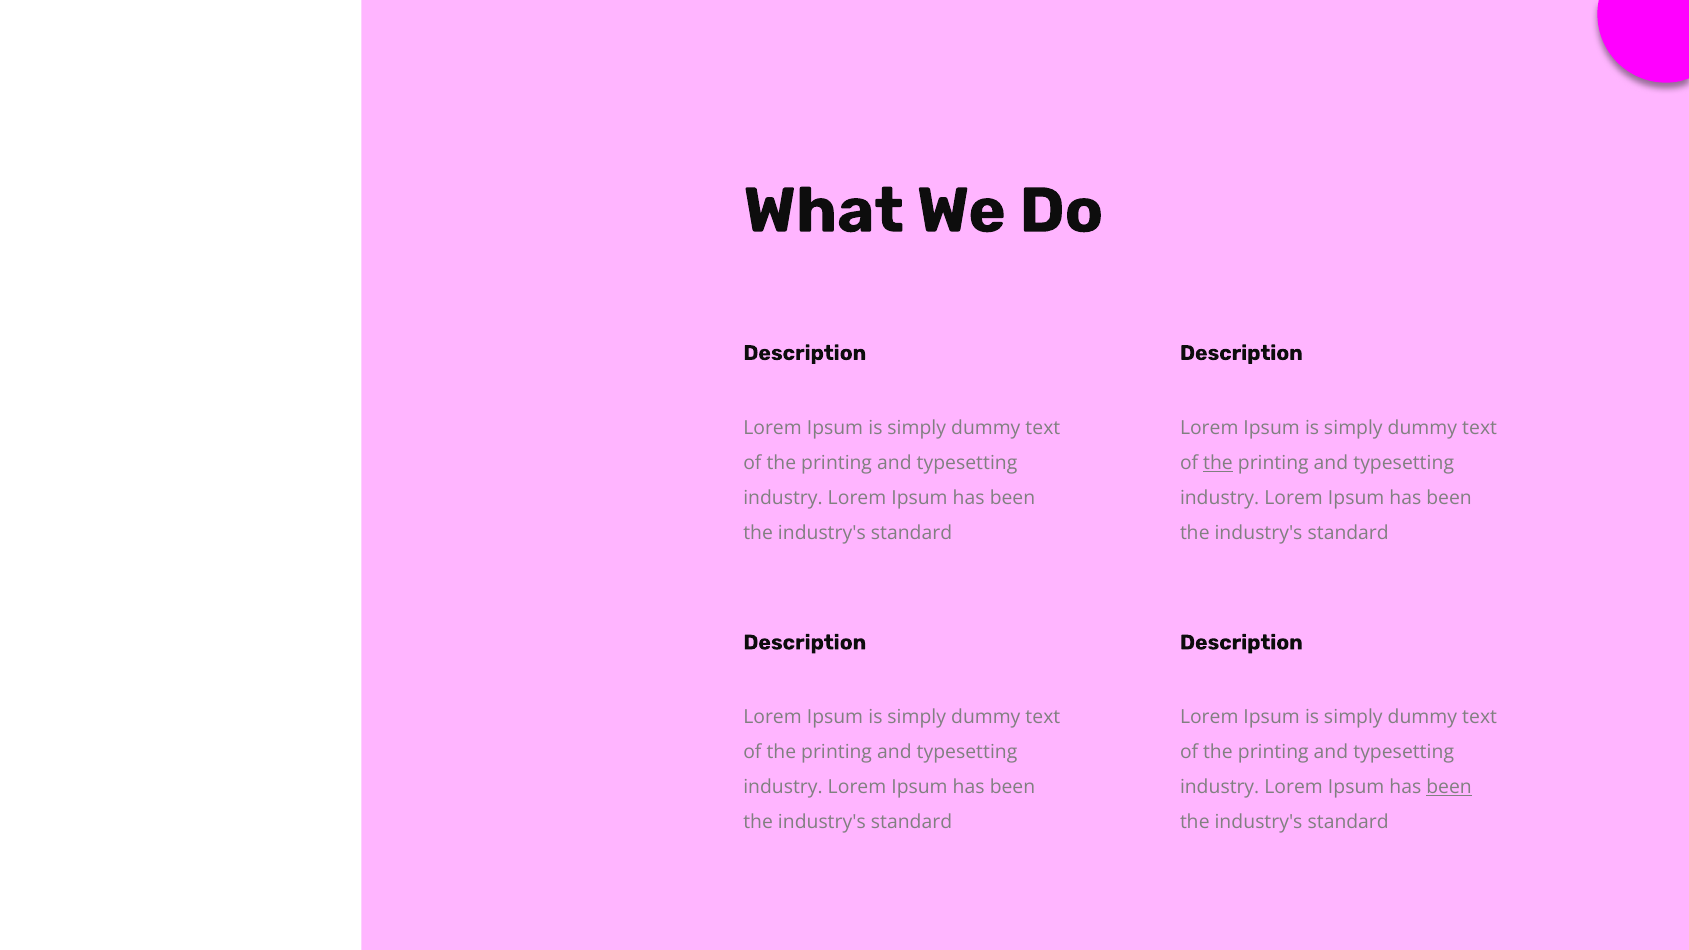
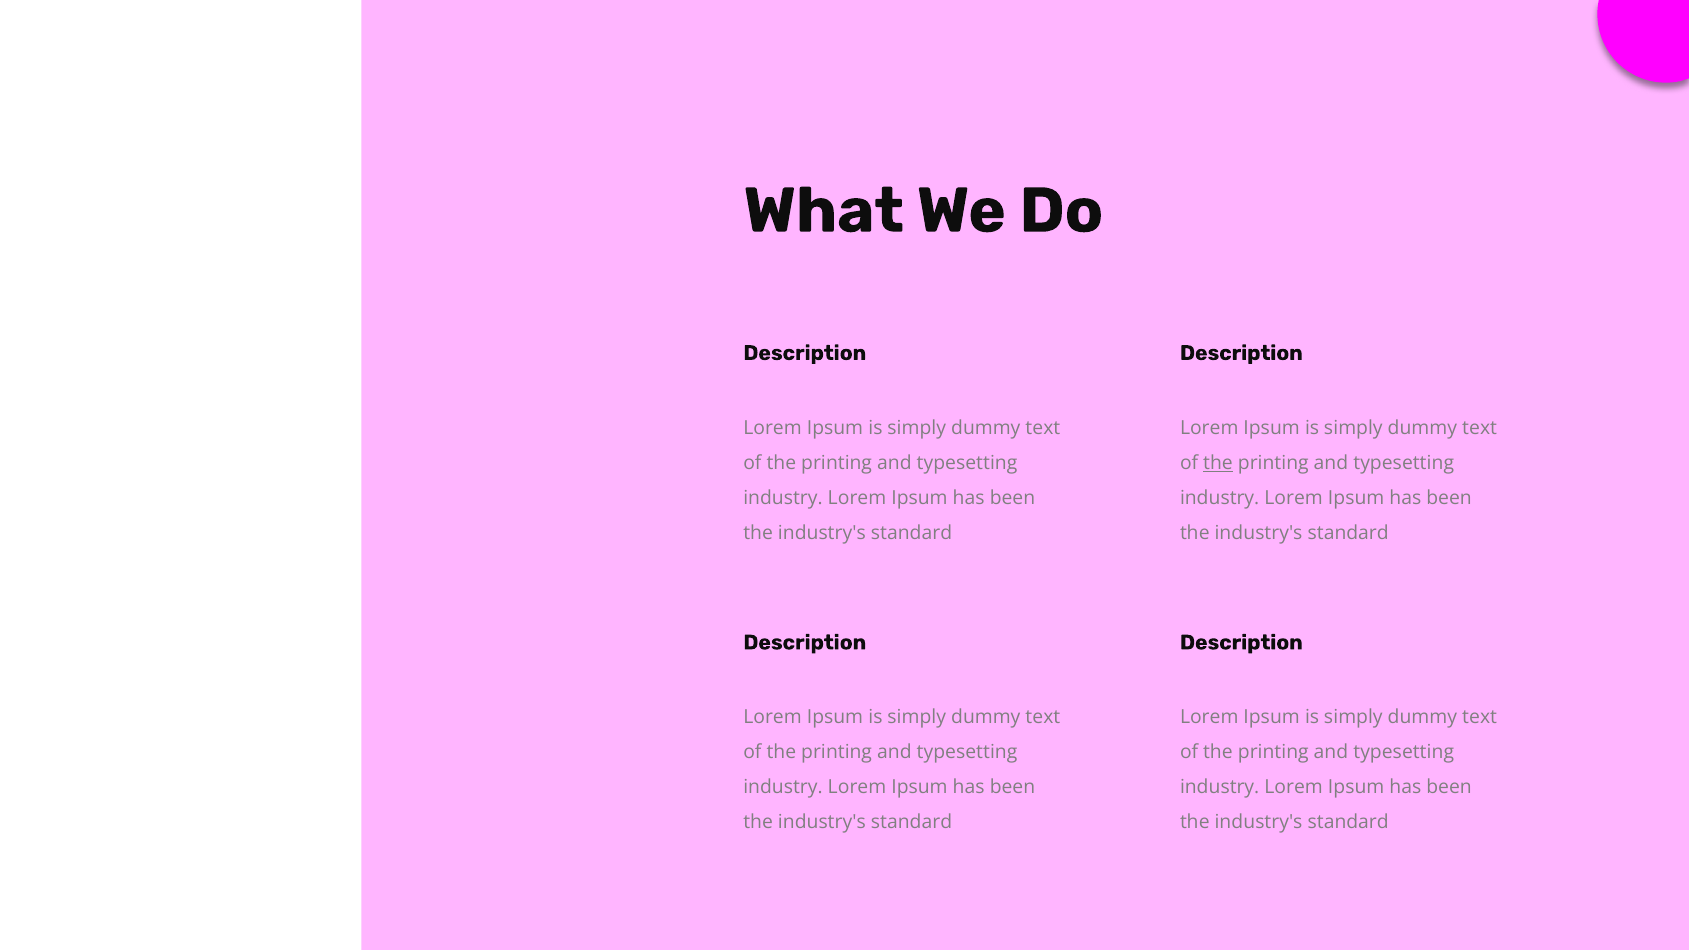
been at (1449, 787) underline: present -> none
